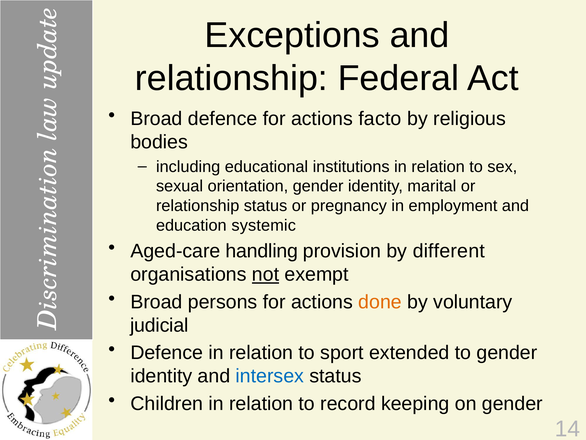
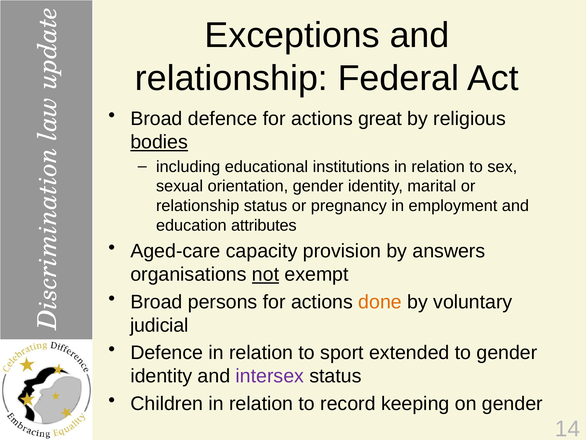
facto: facto -> great
bodies underline: none -> present
systemic: systemic -> attributes
handling: handling -> capacity
different: different -> answers
intersex colour: blue -> purple
